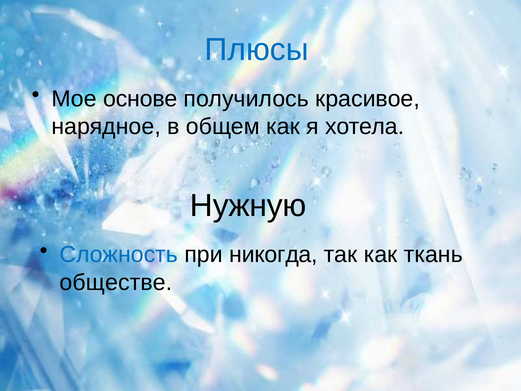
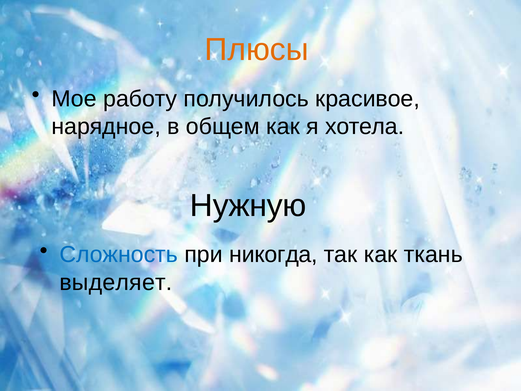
Плюсы colour: blue -> orange
основе: основе -> работу
обществе: обществе -> выделяет
